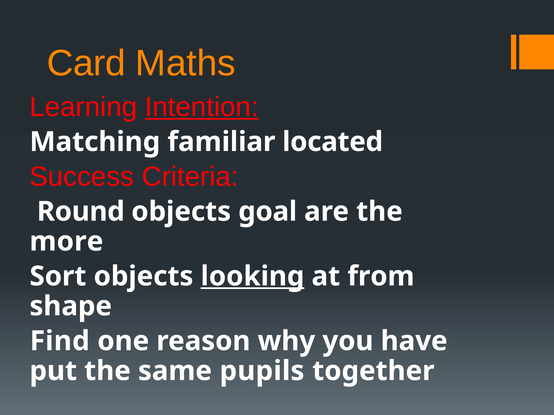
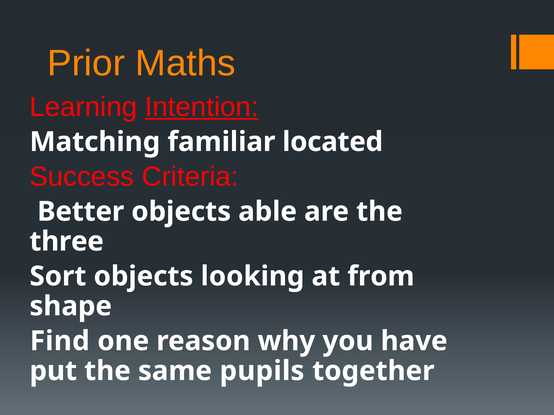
Card: Card -> Prior
Round: Round -> Better
goal: goal -> able
more: more -> three
looking underline: present -> none
